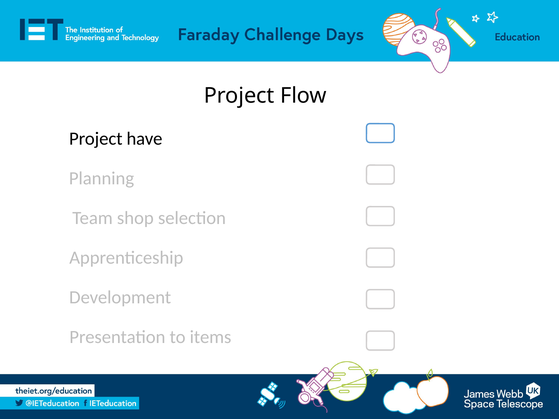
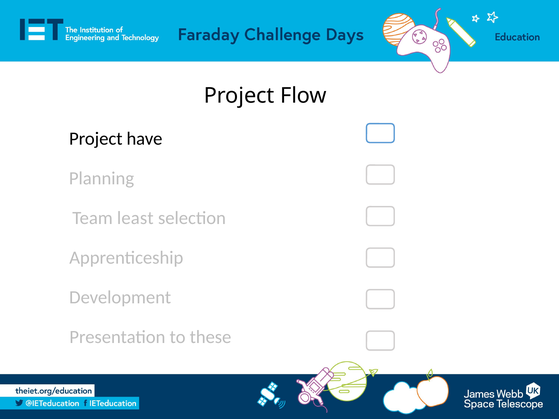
shop: shop -> least
items: items -> these
